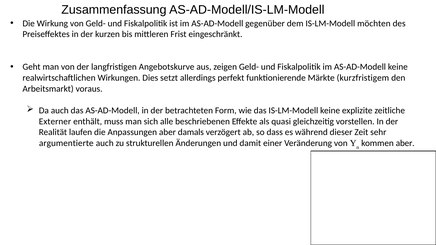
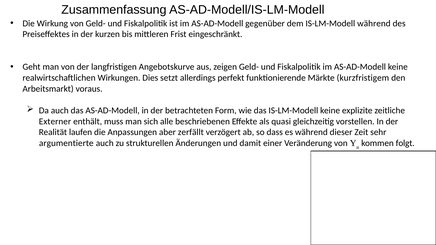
IS-LM-Modell möchten: möchten -> während
damals: damals -> zerfällt
kommen aber: aber -> folgt
